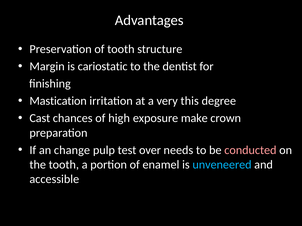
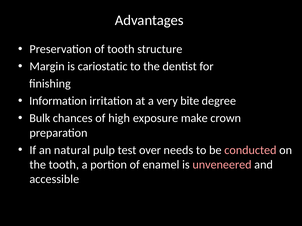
Mastication: Mastication -> Information
this: this -> bite
Cast: Cast -> Bulk
change: change -> natural
unveneered colour: light blue -> pink
